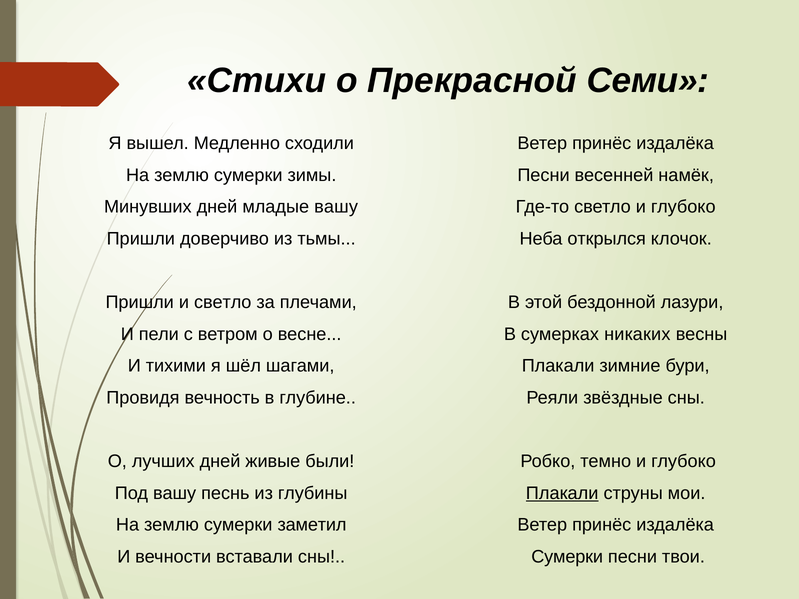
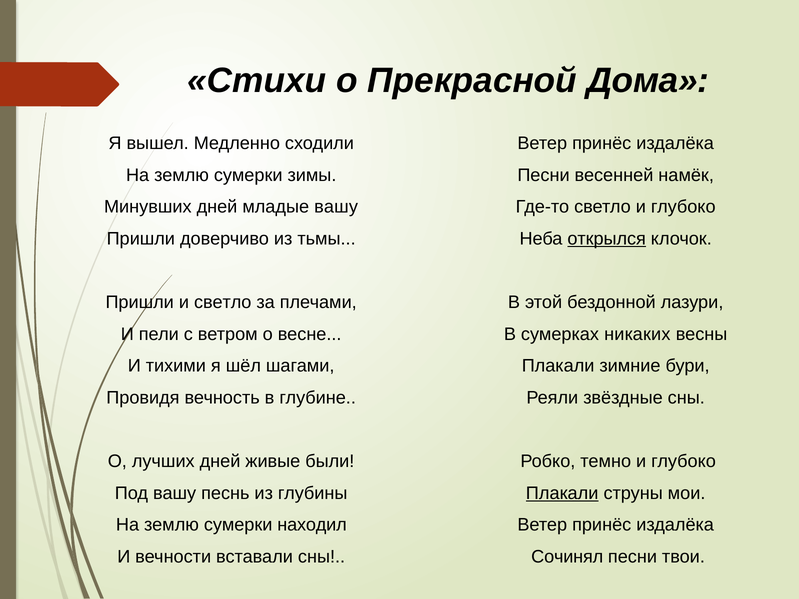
Семи: Семи -> Дома
открылся underline: none -> present
заметил: заметил -> находил
Сумерки at (567, 557): Сумерки -> Сочинял
